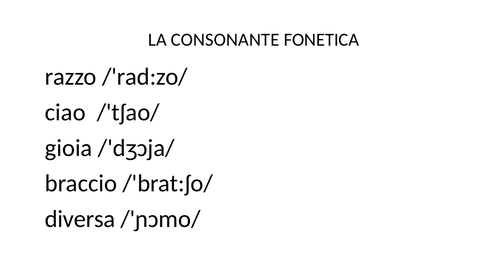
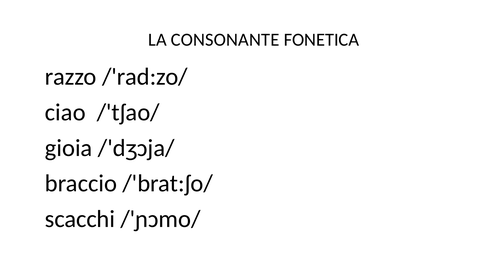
diversa: diversa -> scacchi
